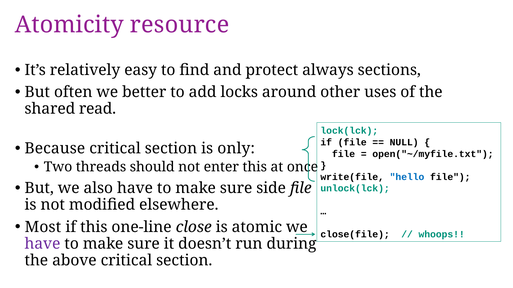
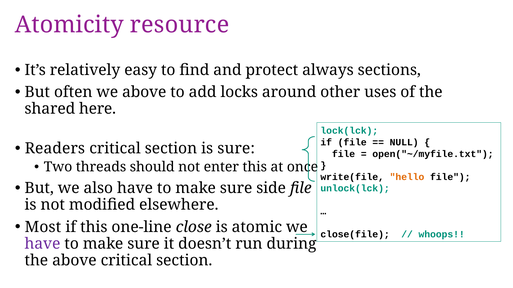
we better: better -> above
read: read -> here
Because: Because -> Readers
is only: only -> sure
hello colour: blue -> orange
